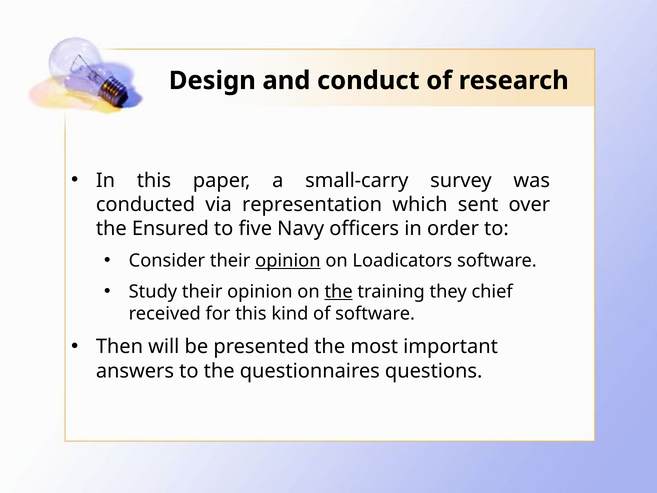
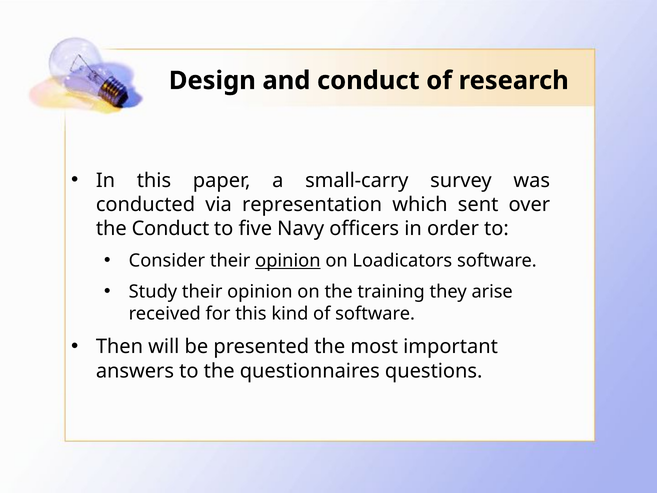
the Ensured: Ensured -> Conduct
the at (339, 292) underline: present -> none
chief: chief -> arise
